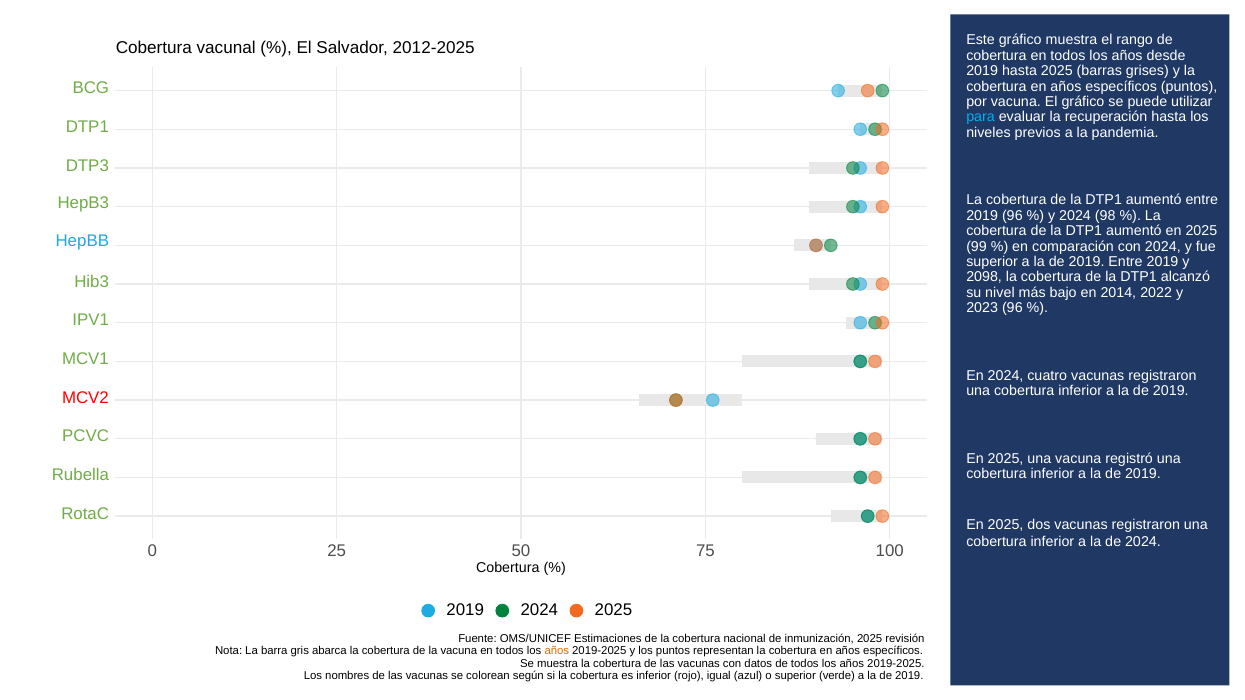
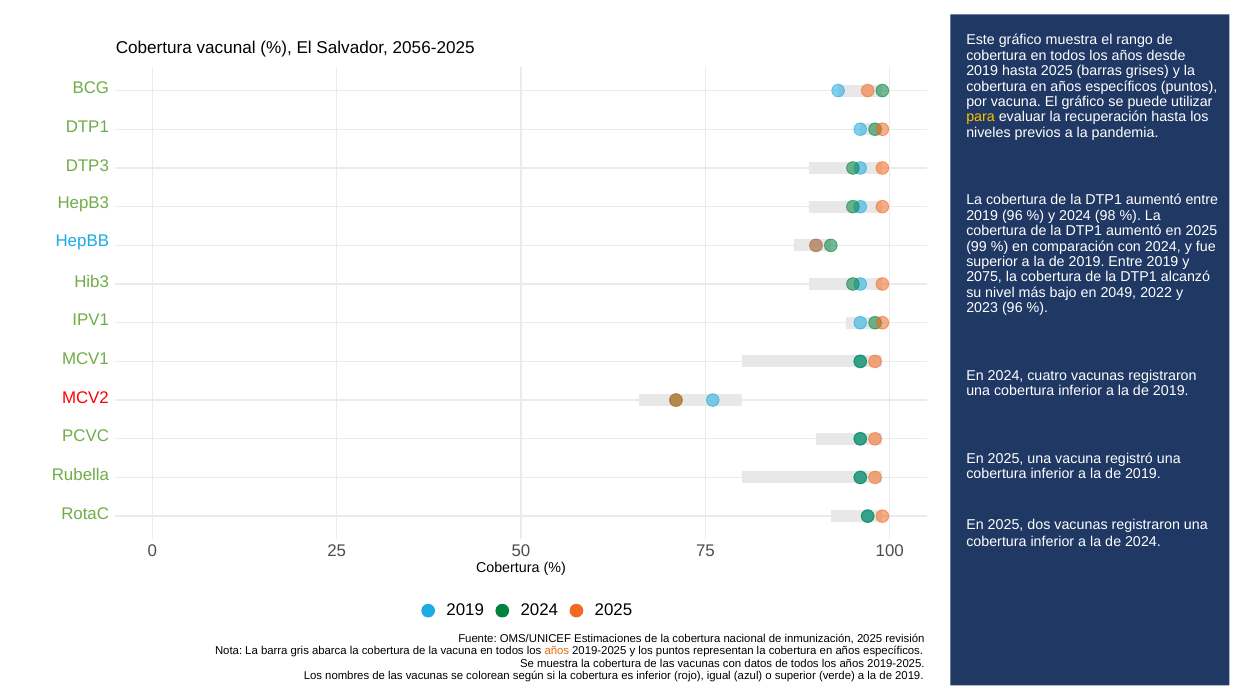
2012-2025: 2012-2025 -> 2056-2025
para colour: light blue -> yellow
2098: 2098 -> 2075
2014: 2014 -> 2049
